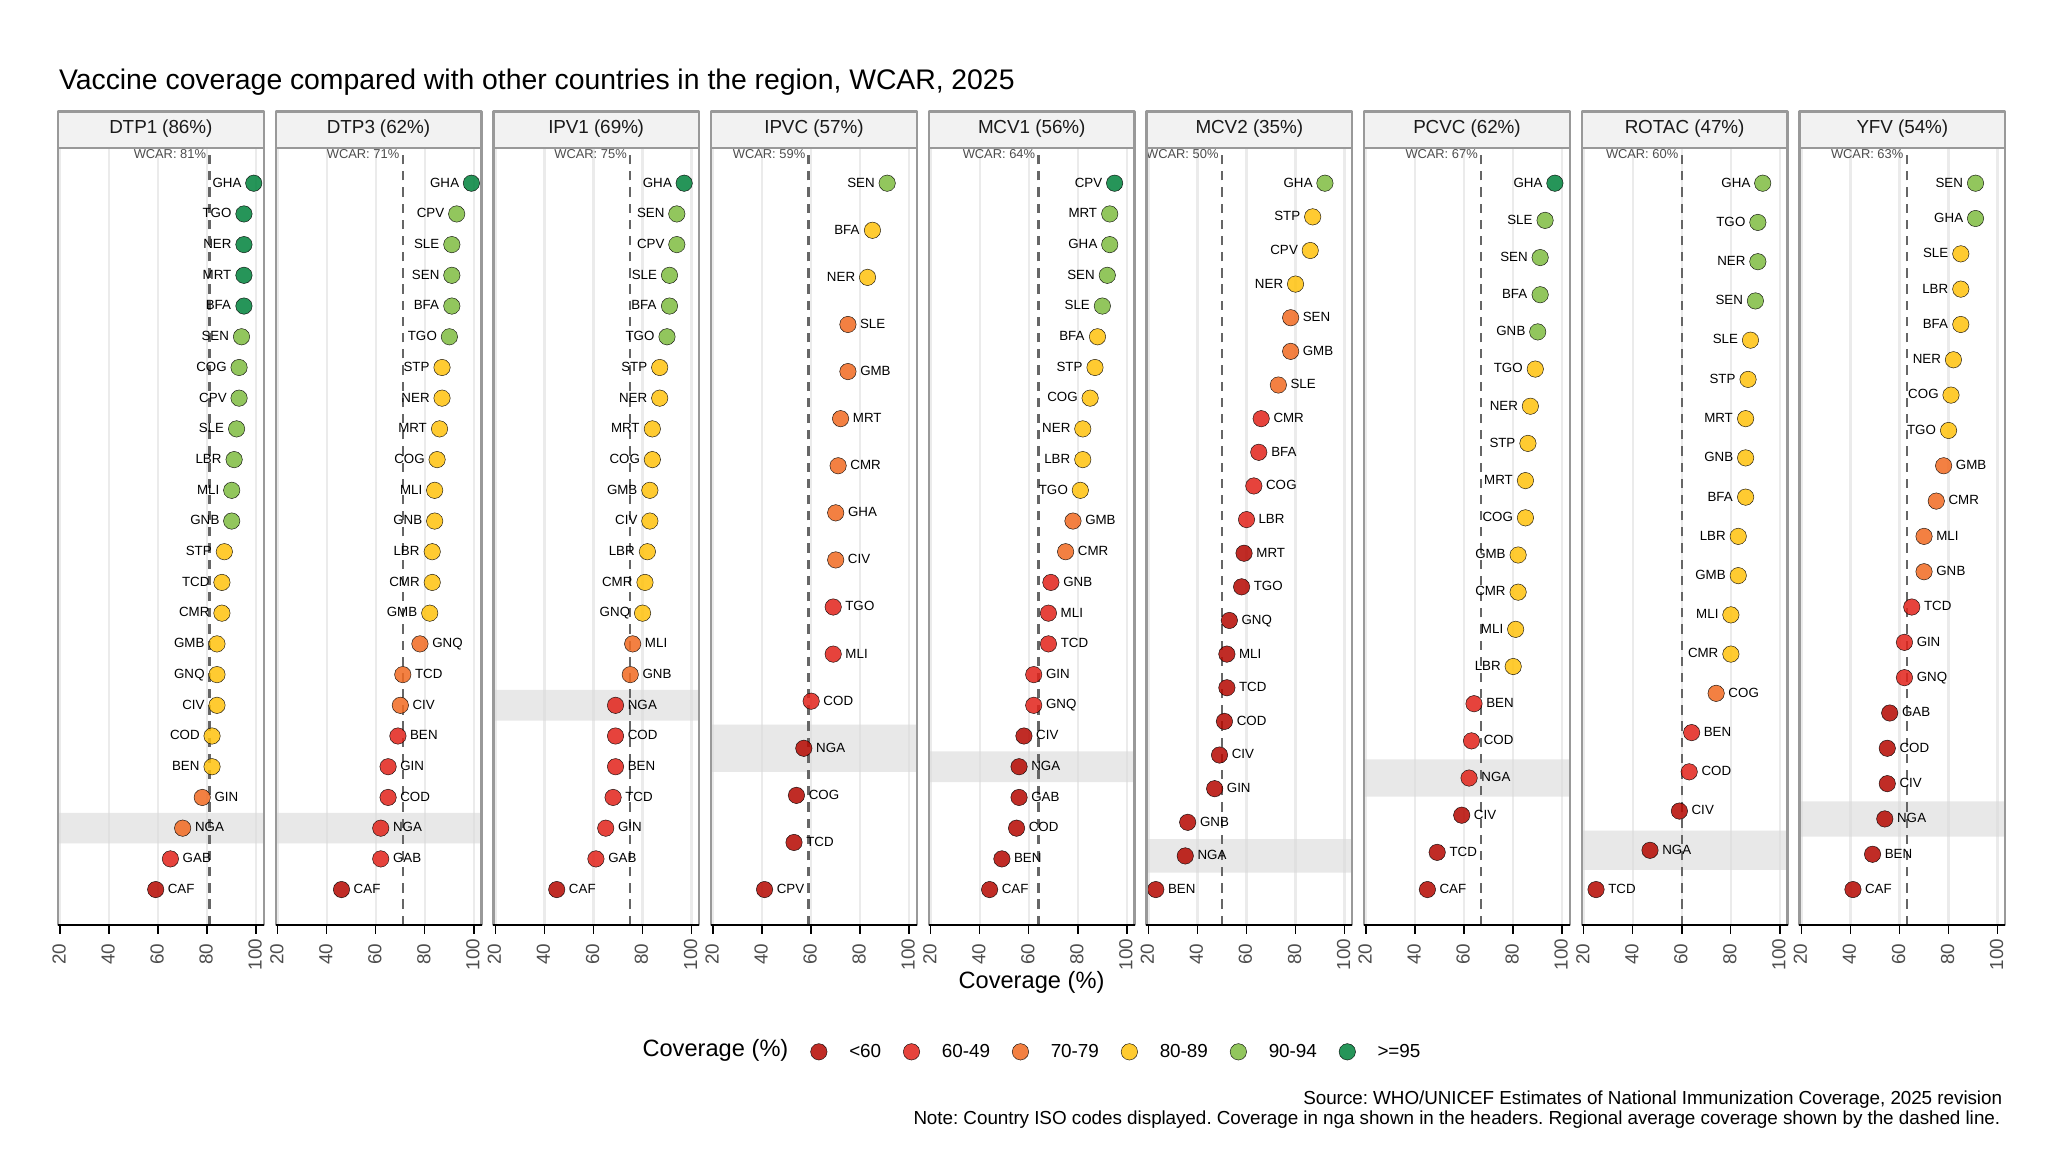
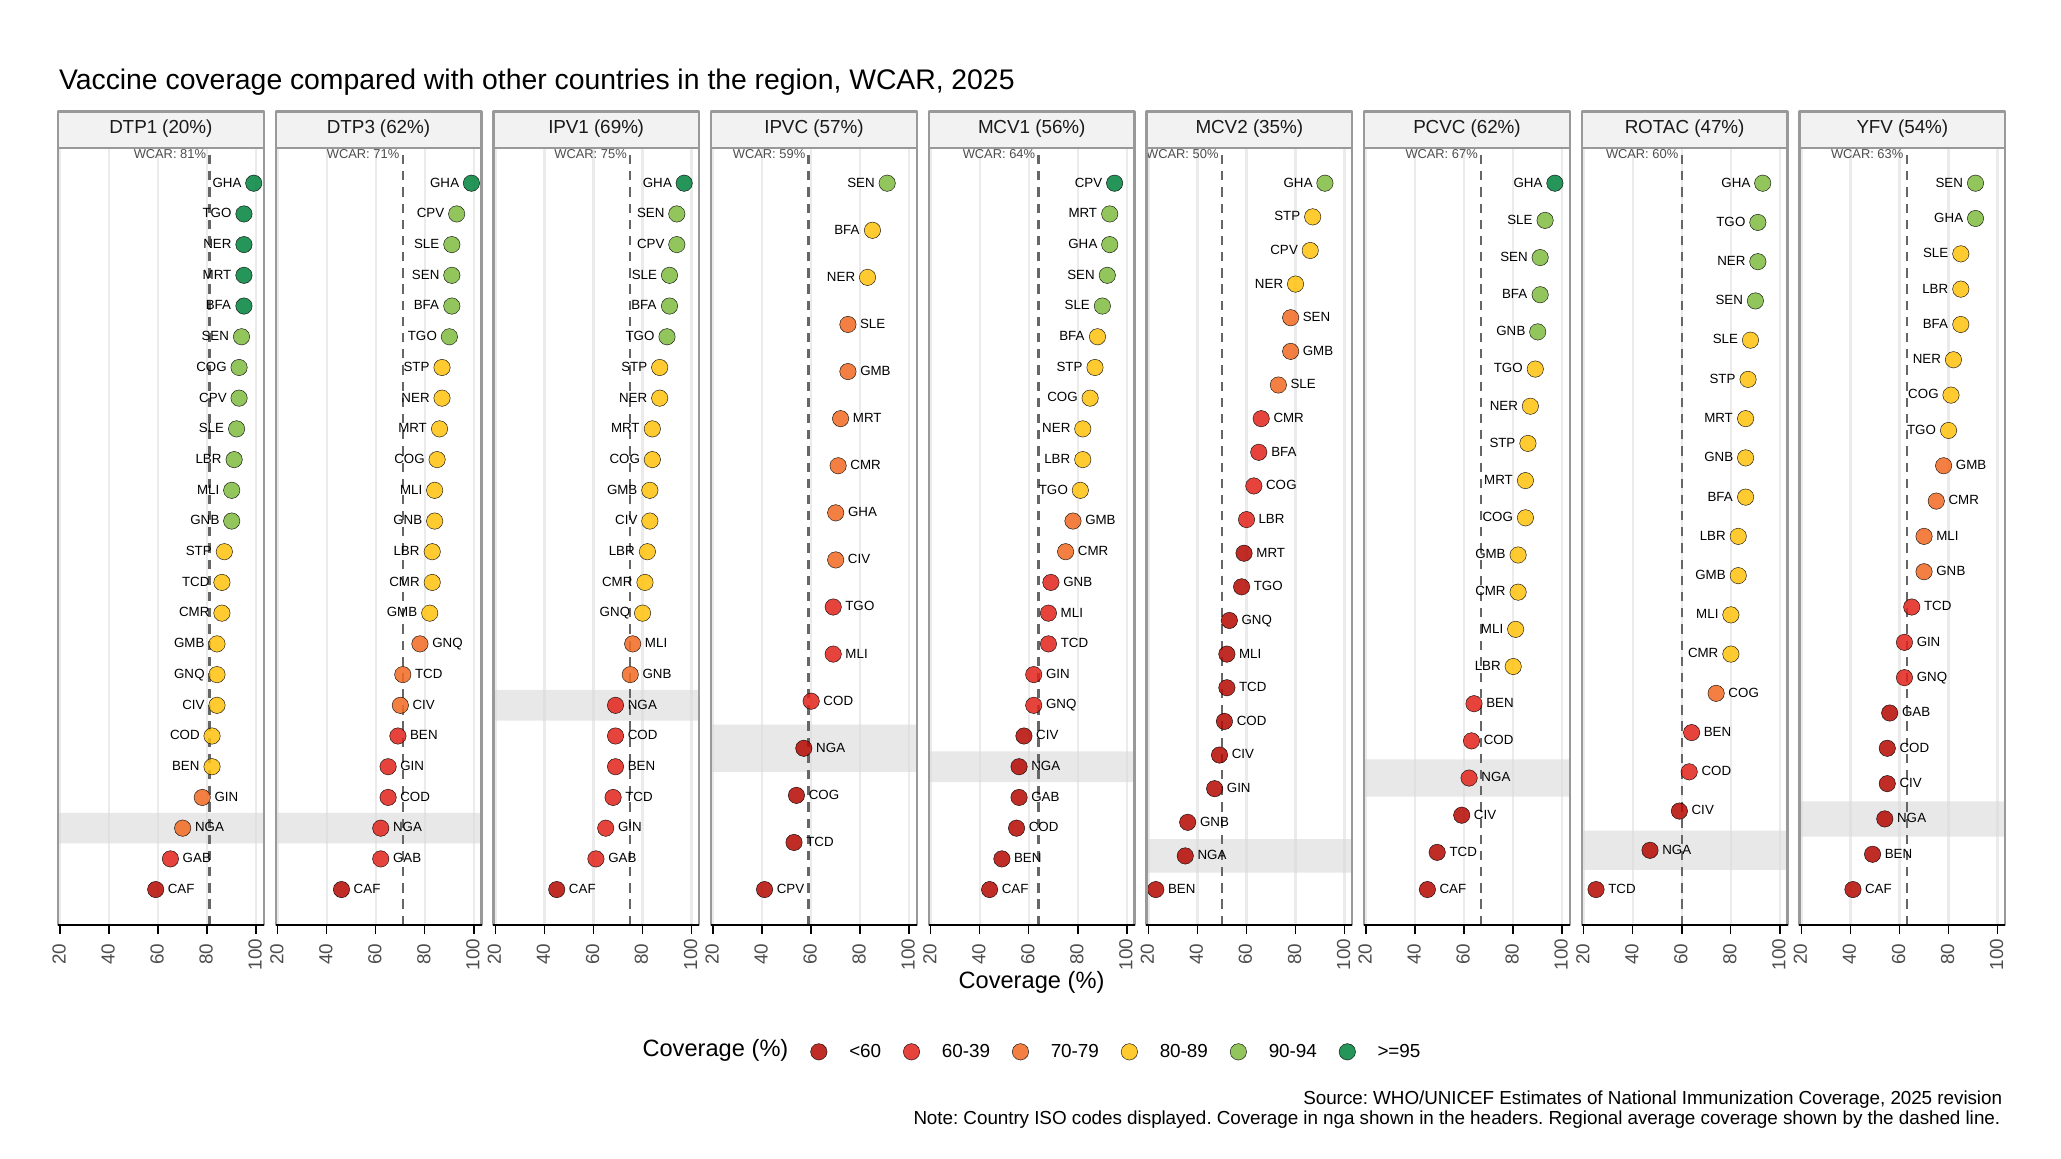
86%: 86% -> 20%
60-49: 60-49 -> 60-39
